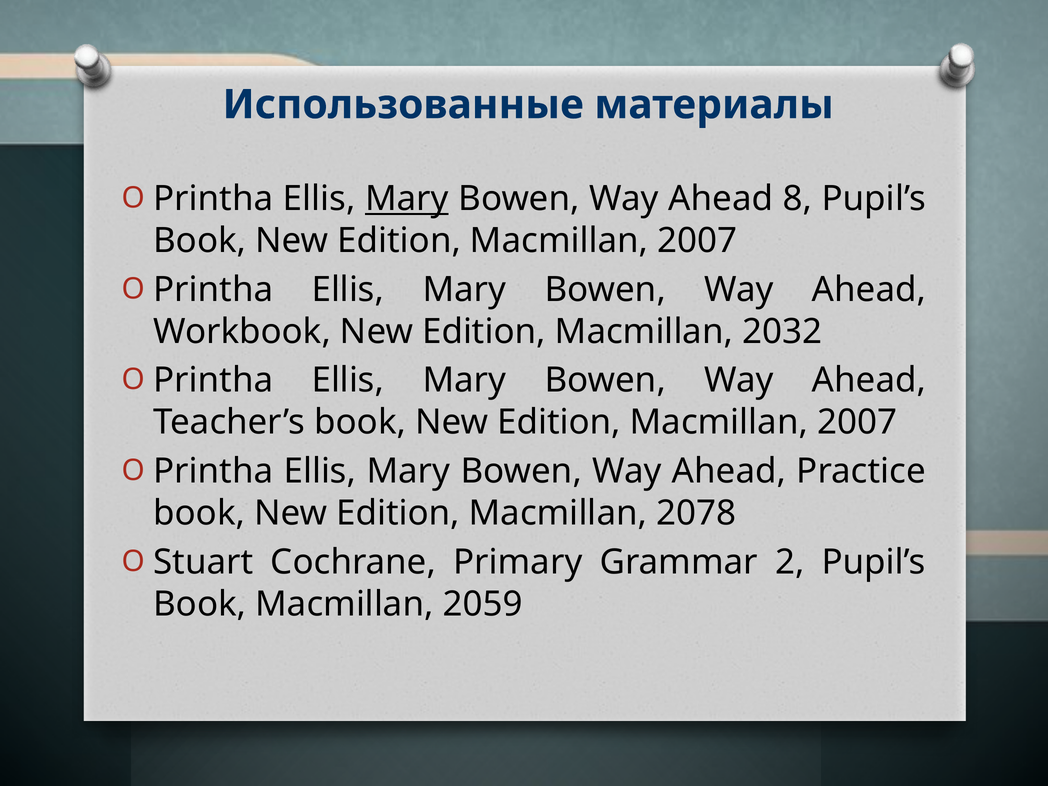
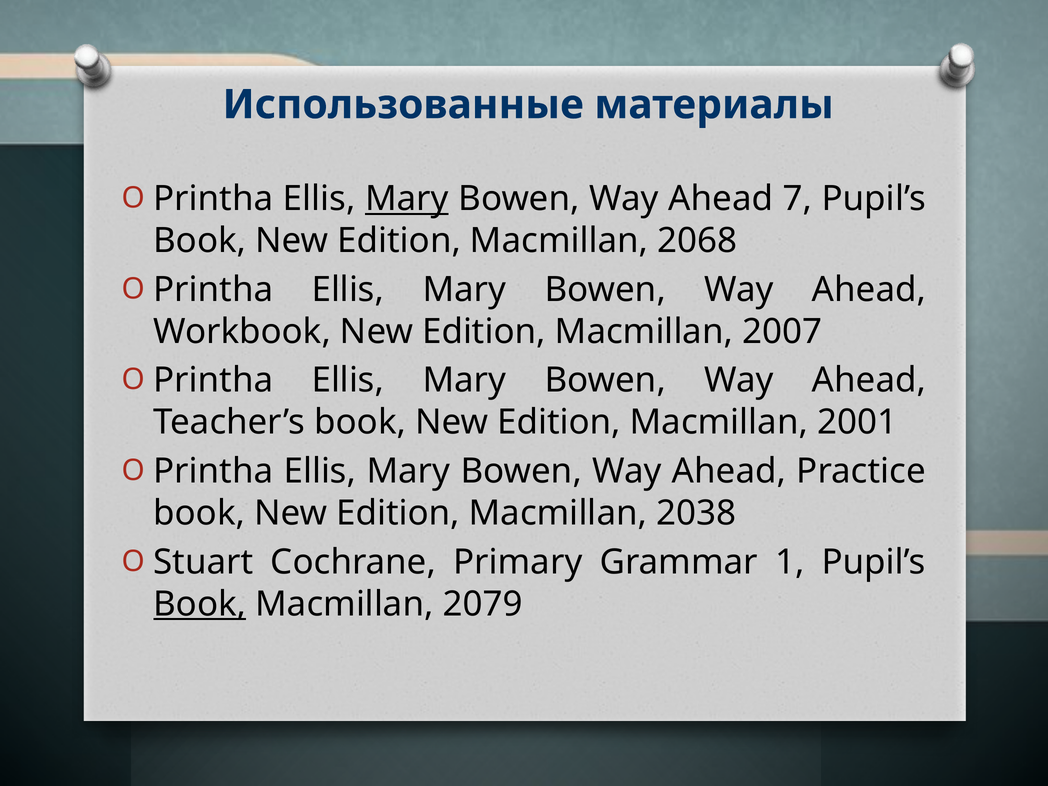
8: 8 -> 7
2007 at (697, 241): 2007 -> 2068
2032: 2032 -> 2007
2007 at (857, 422): 2007 -> 2001
2078: 2078 -> 2038
2: 2 -> 1
Book at (200, 604) underline: none -> present
2059: 2059 -> 2079
